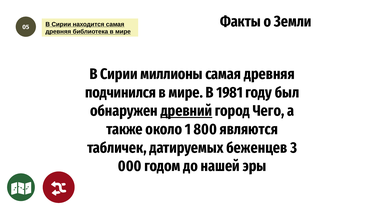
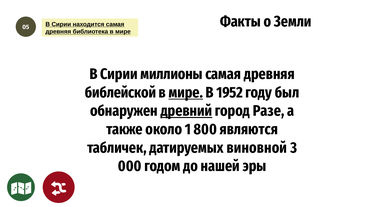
подчинился: подчинился -> библейской
мире at (186, 93) underline: none -> present
1981: 1981 -> 1952
Чего: Чего -> Разе
беженцев: беженцев -> виновной
